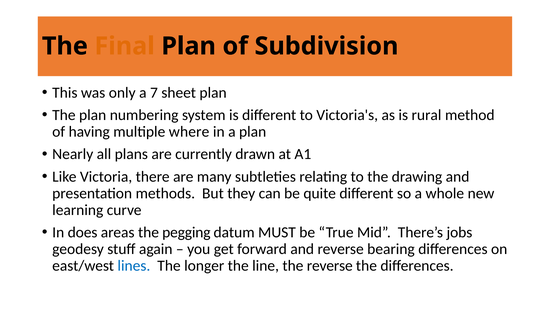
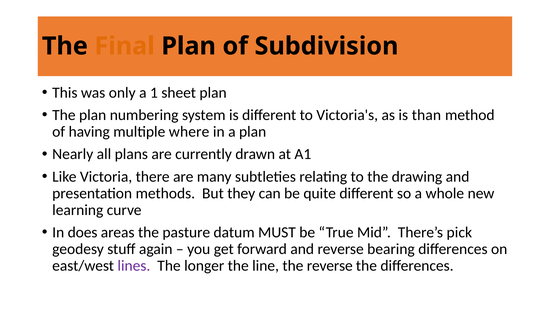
7: 7 -> 1
rural: rural -> than
pegging: pegging -> pasture
jobs: jobs -> pick
lines colour: blue -> purple
